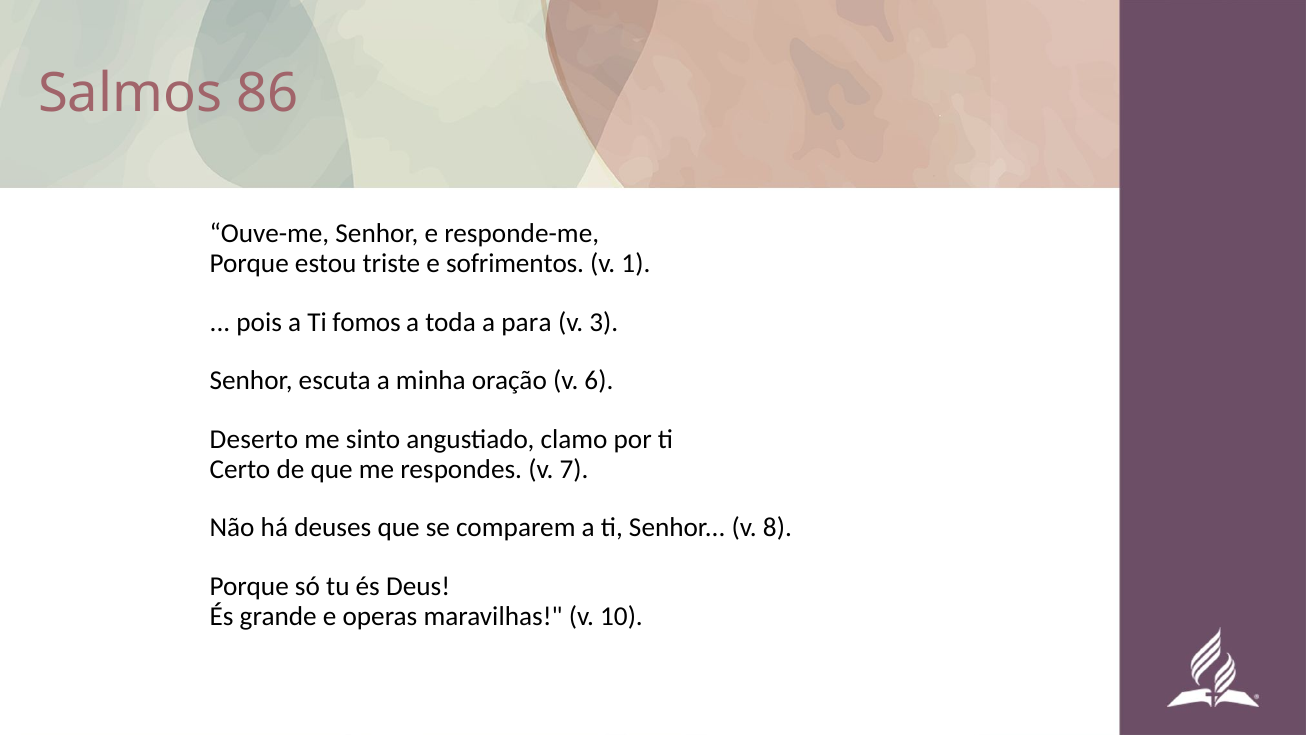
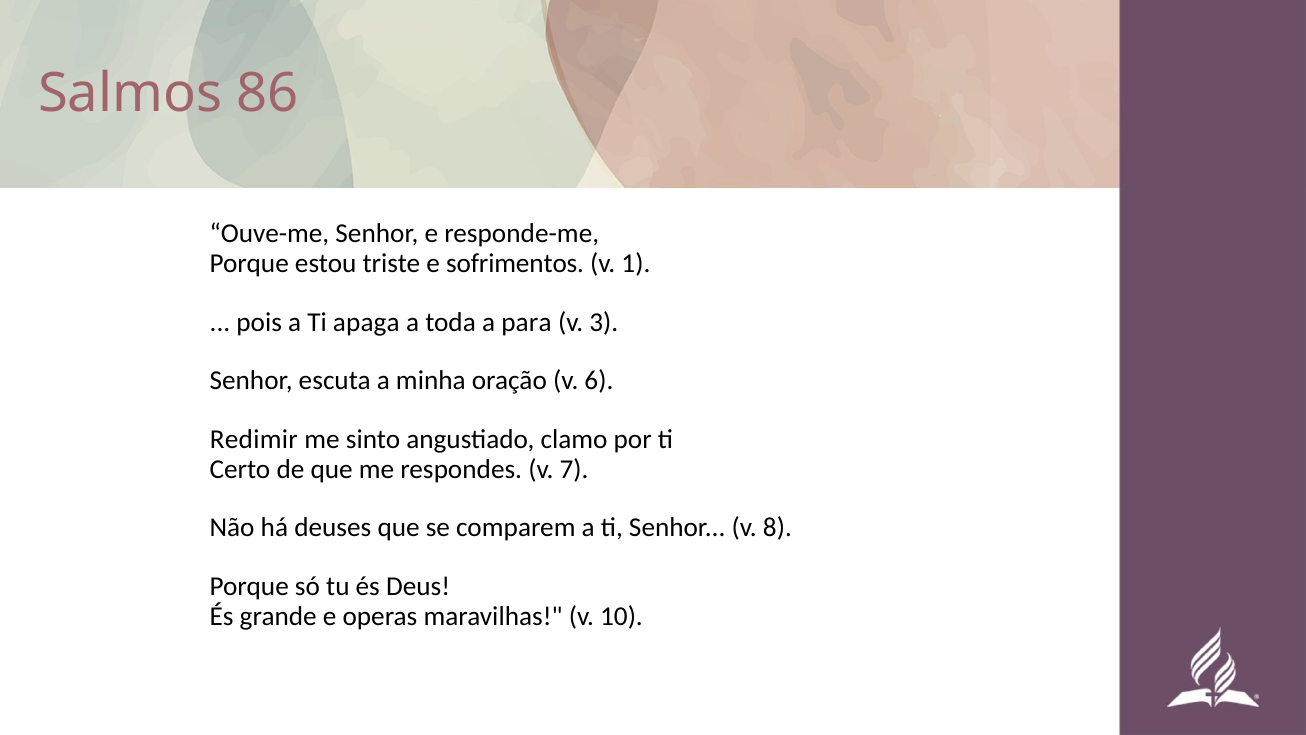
fomos: fomos -> apaga
Deserto: Deserto -> Redimir
